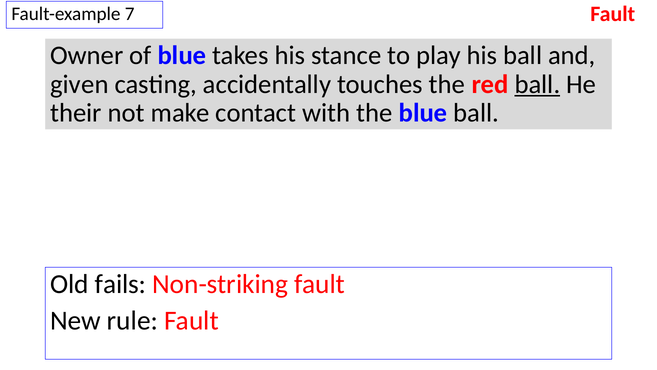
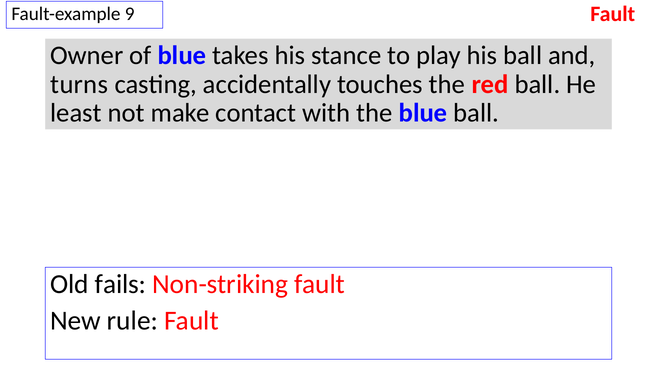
7: 7 -> 9
given: given -> turns
ball at (537, 84) underline: present -> none
their: their -> least
